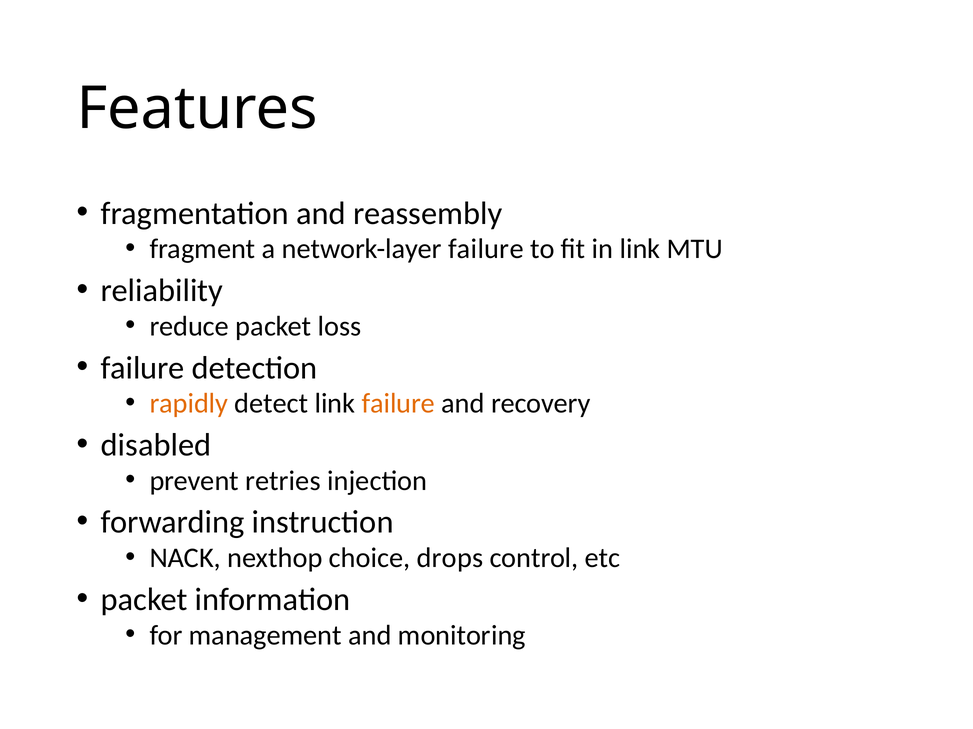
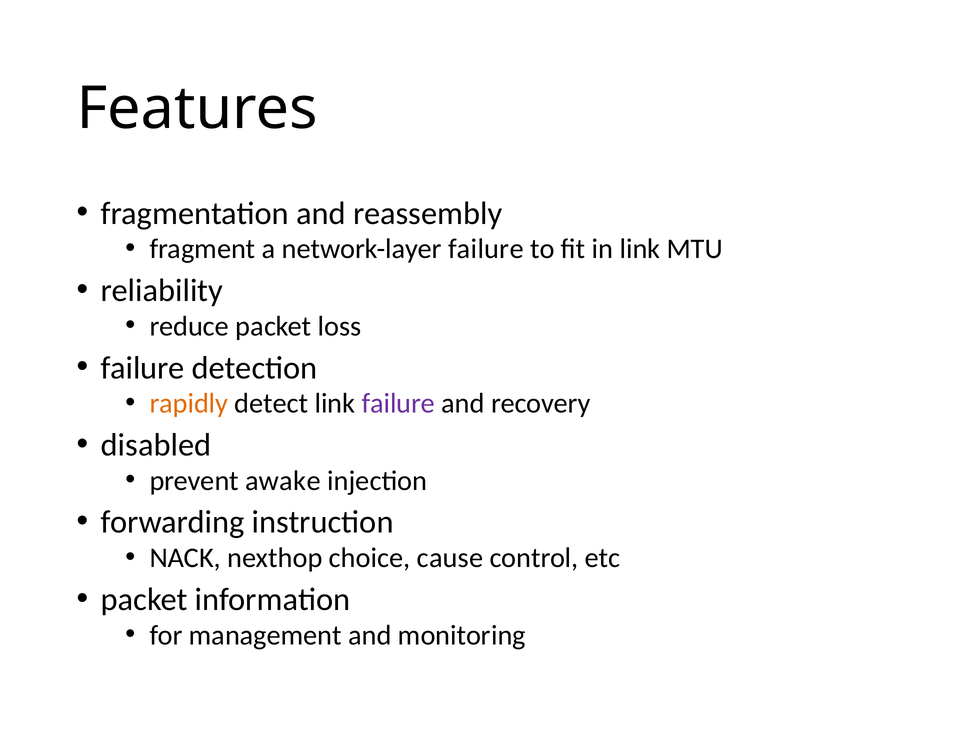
failure at (398, 404) colour: orange -> purple
retries: retries -> awake
drops: drops -> cause
